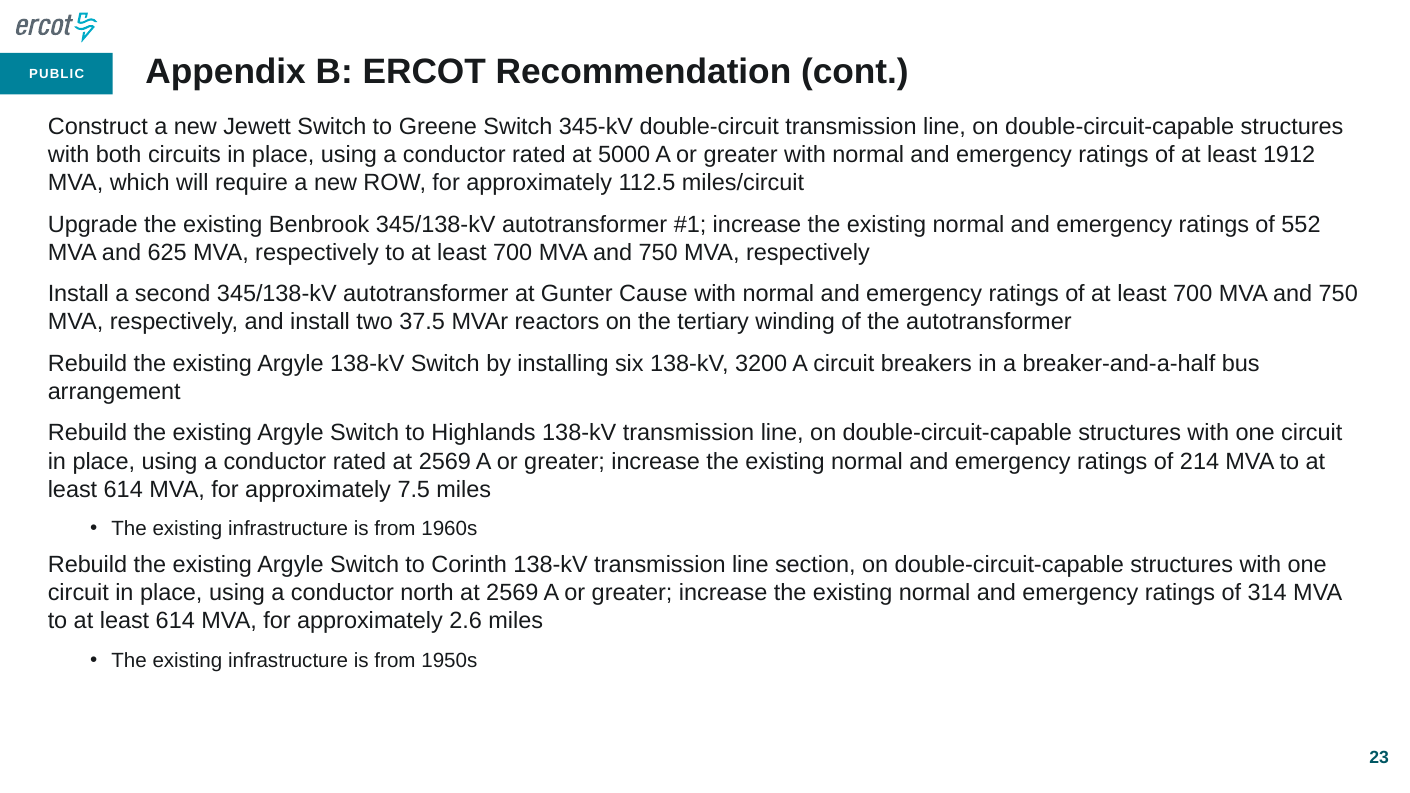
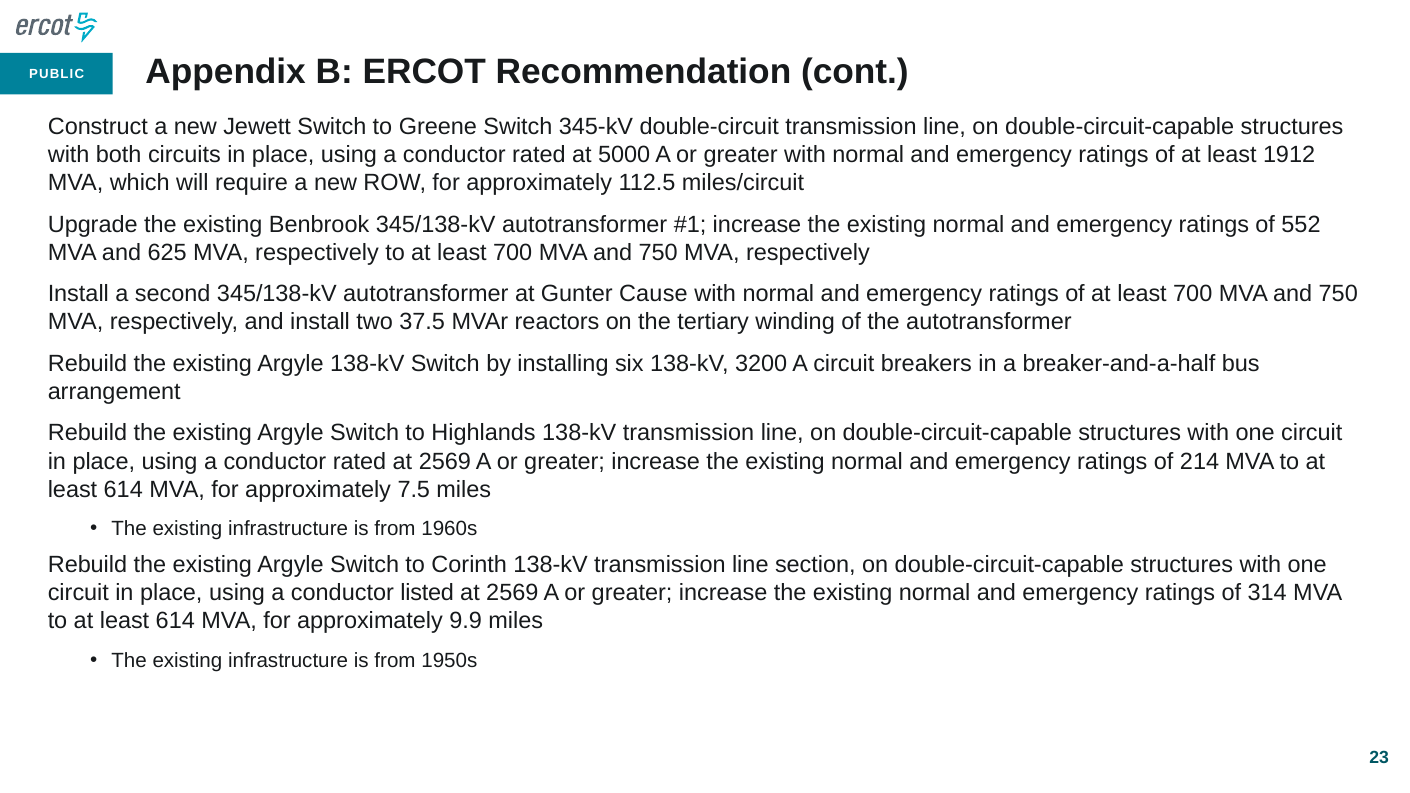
north: north -> listed
2.6: 2.6 -> 9.9
